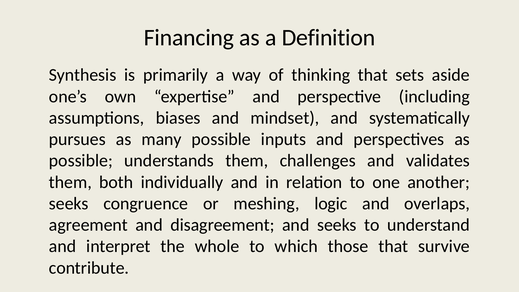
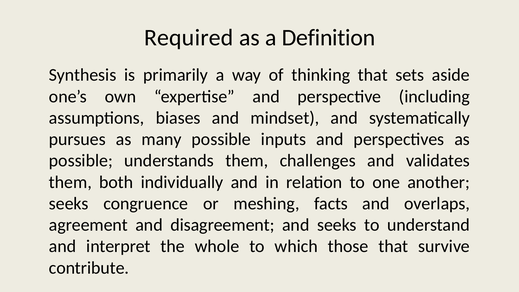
Financing: Financing -> Required
logic: logic -> facts
